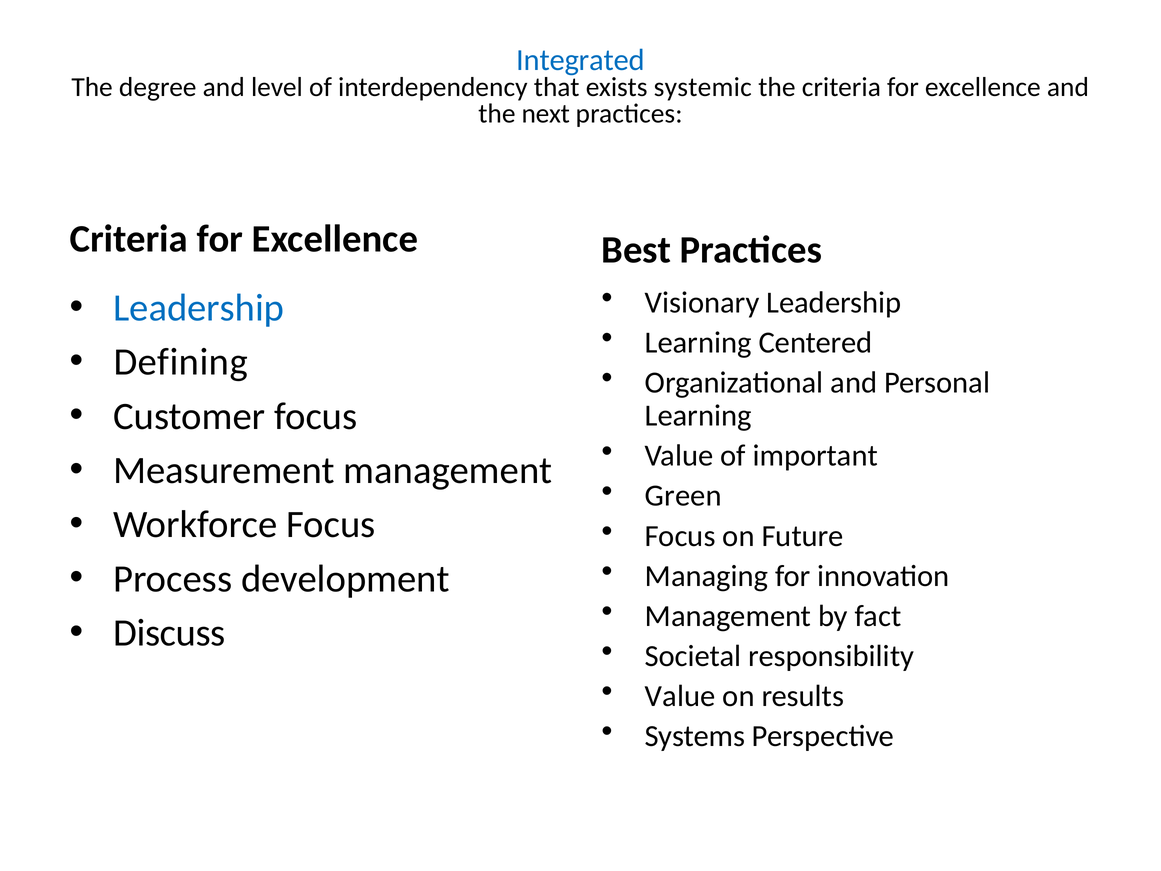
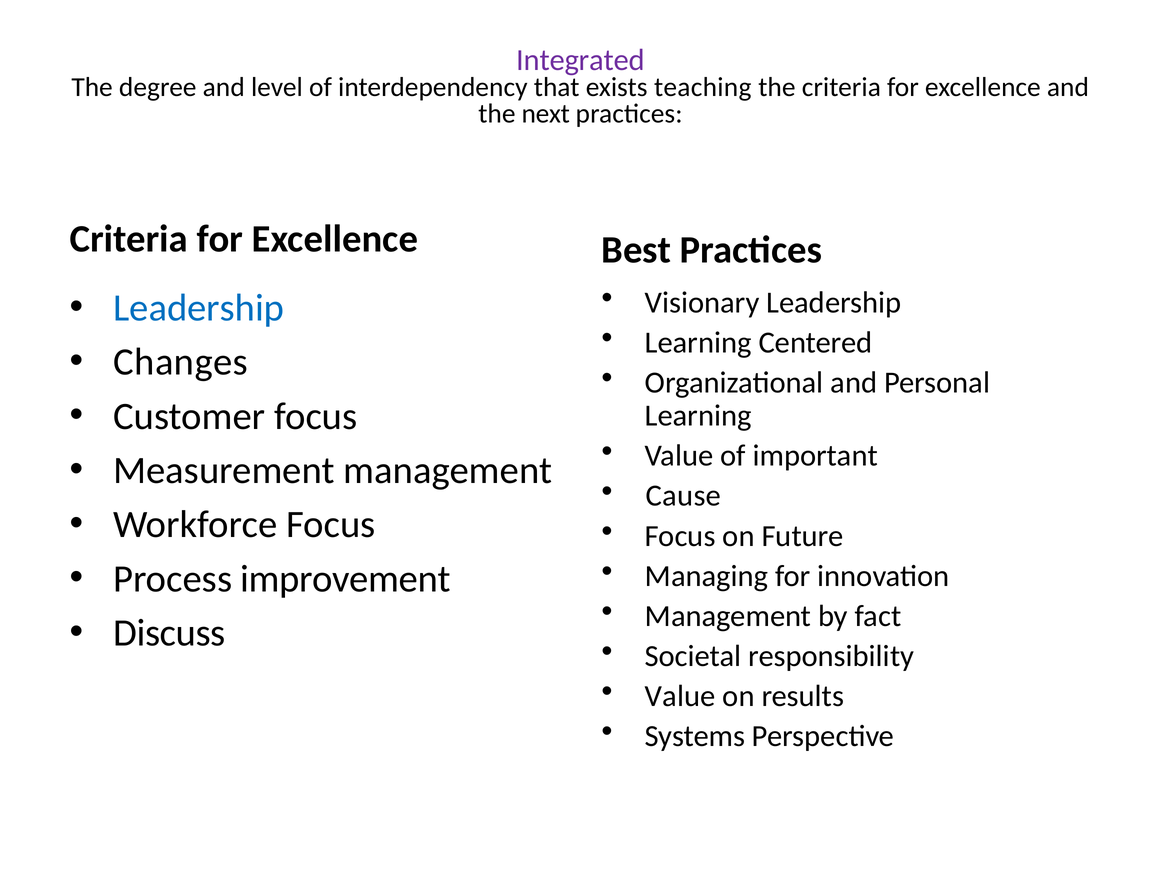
Integrated colour: blue -> purple
systemic: systemic -> teaching
Defining: Defining -> Changes
Green: Green -> Cause
development: development -> improvement
